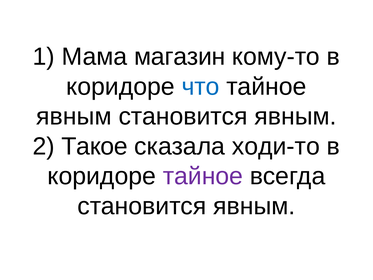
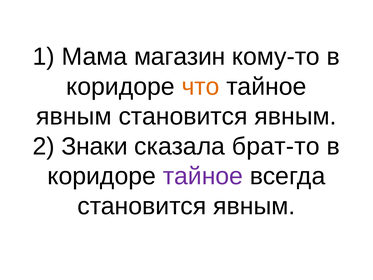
что colour: blue -> orange
Такое: Такое -> Знаки
ходи-то: ходи-то -> брат-то
